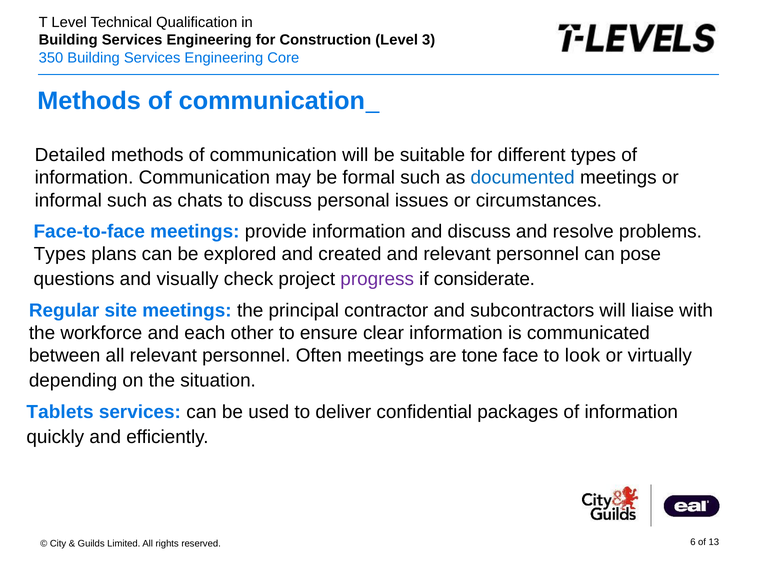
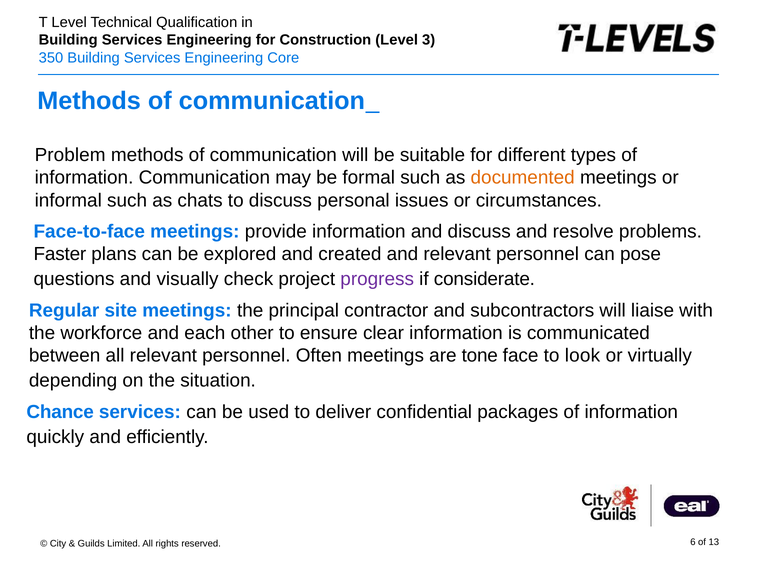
Detailed: Detailed -> Problem
documented colour: blue -> orange
Types at (60, 254): Types -> Faster
Tablets: Tablets -> Chance
